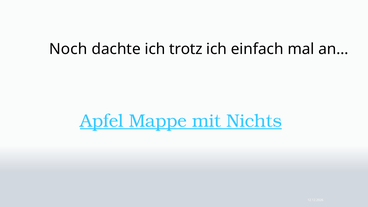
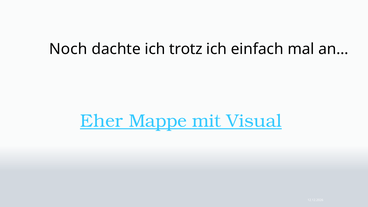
Apfel: Apfel -> Eher
Nichts: Nichts -> Visual
